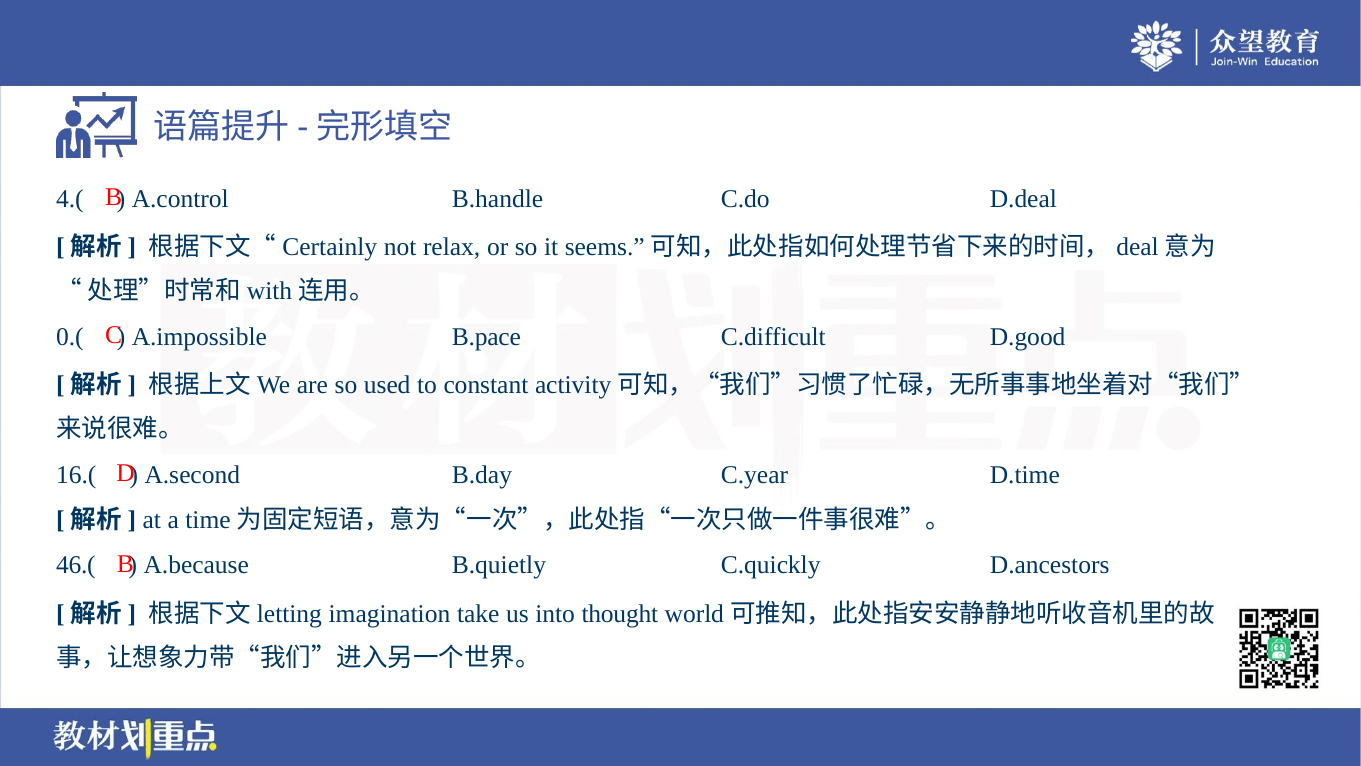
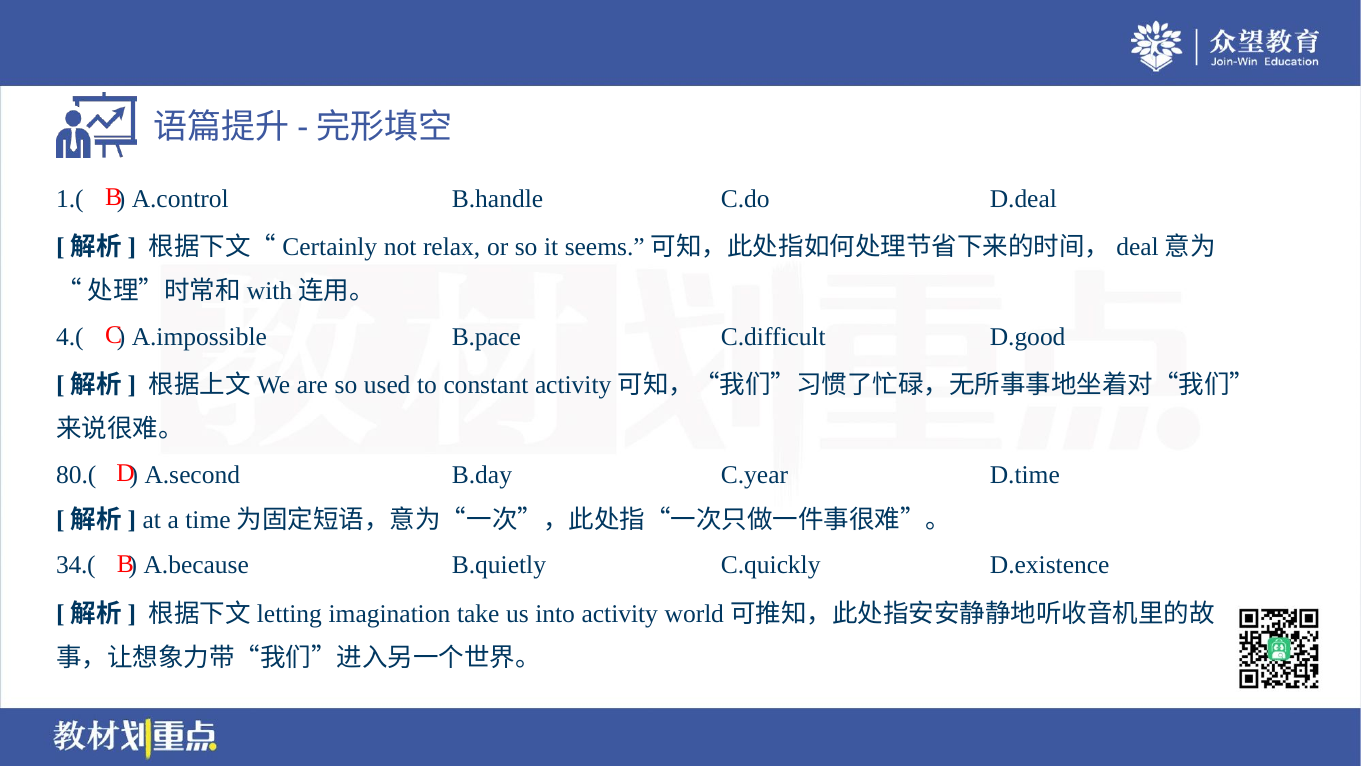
4.(: 4.( -> 1.(
0.(: 0.( -> 4.(
16.(: 16.( -> 80.(
46.(: 46.( -> 34.(
D.ancestors: D.ancestors -> D.existence
thought: thought -> activity
